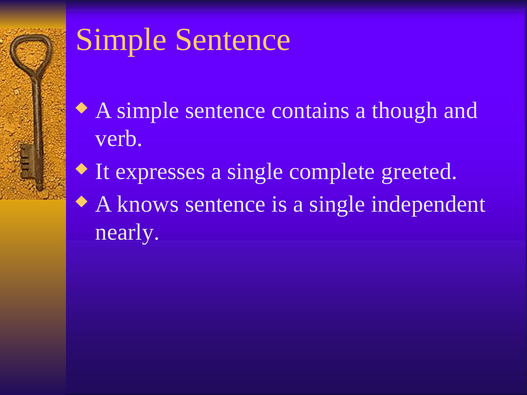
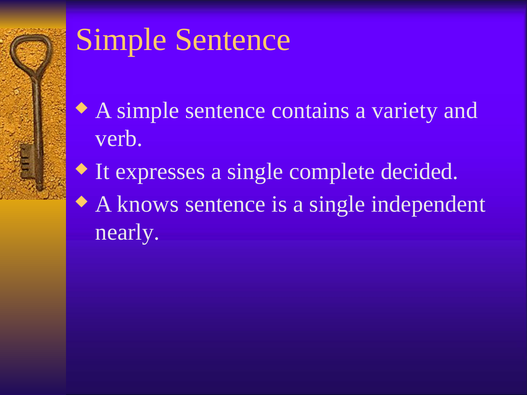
though: though -> variety
greeted: greeted -> decided
